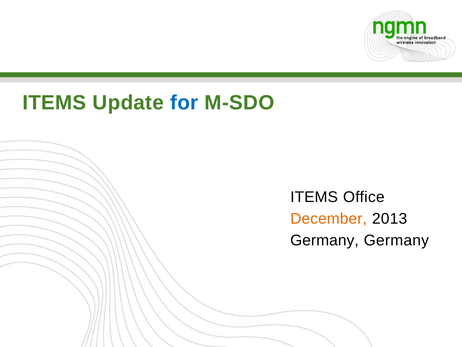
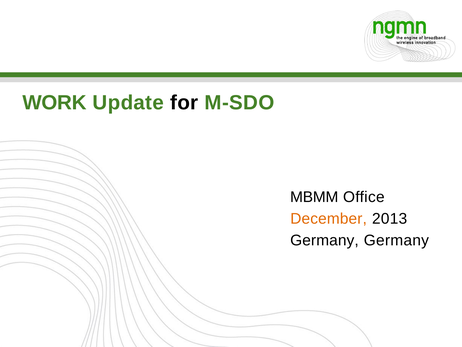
ITEMS at (54, 103): ITEMS -> WORK
for colour: blue -> black
ITEMS at (314, 197): ITEMS -> MBMM
